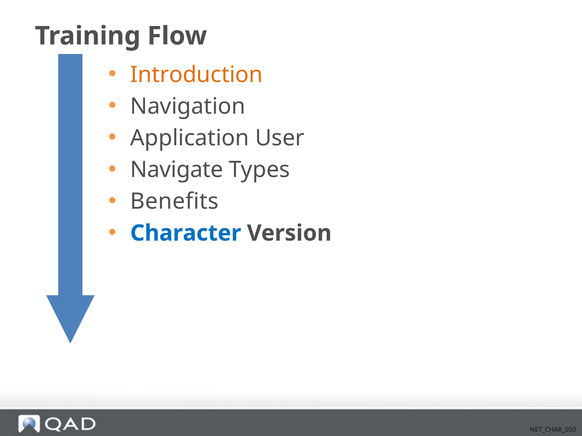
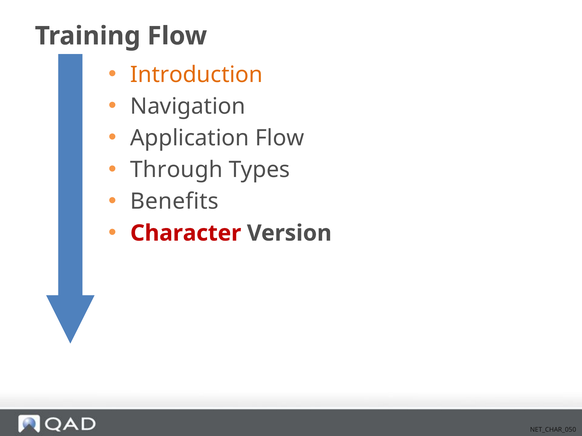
Application User: User -> Flow
Navigate: Navigate -> Through
Character colour: blue -> red
